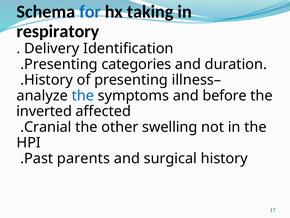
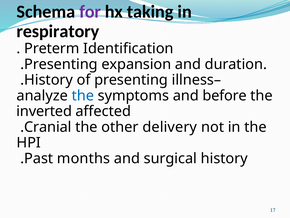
for colour: blue -> purple
Delivery: Delivery -> Preterm
categories: categories -> expansion
swelling: swelling -> delivery
parents: parents -> months
